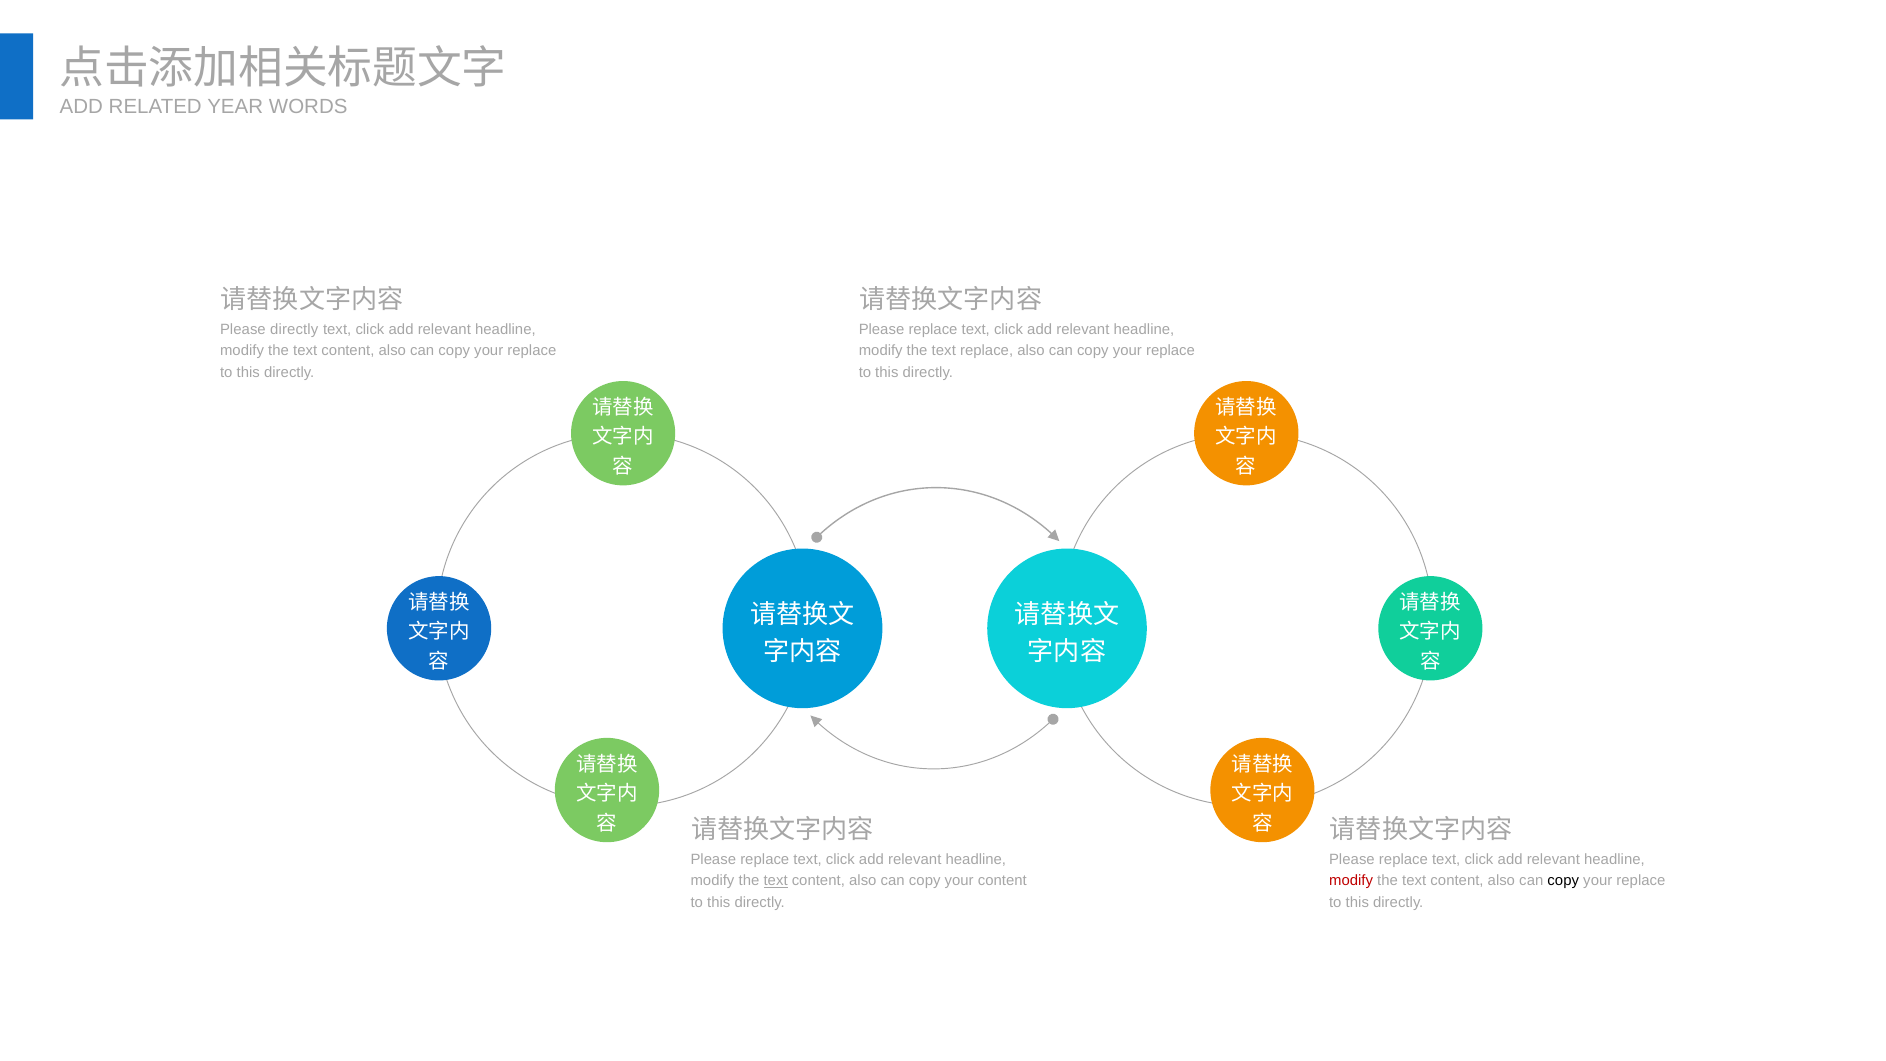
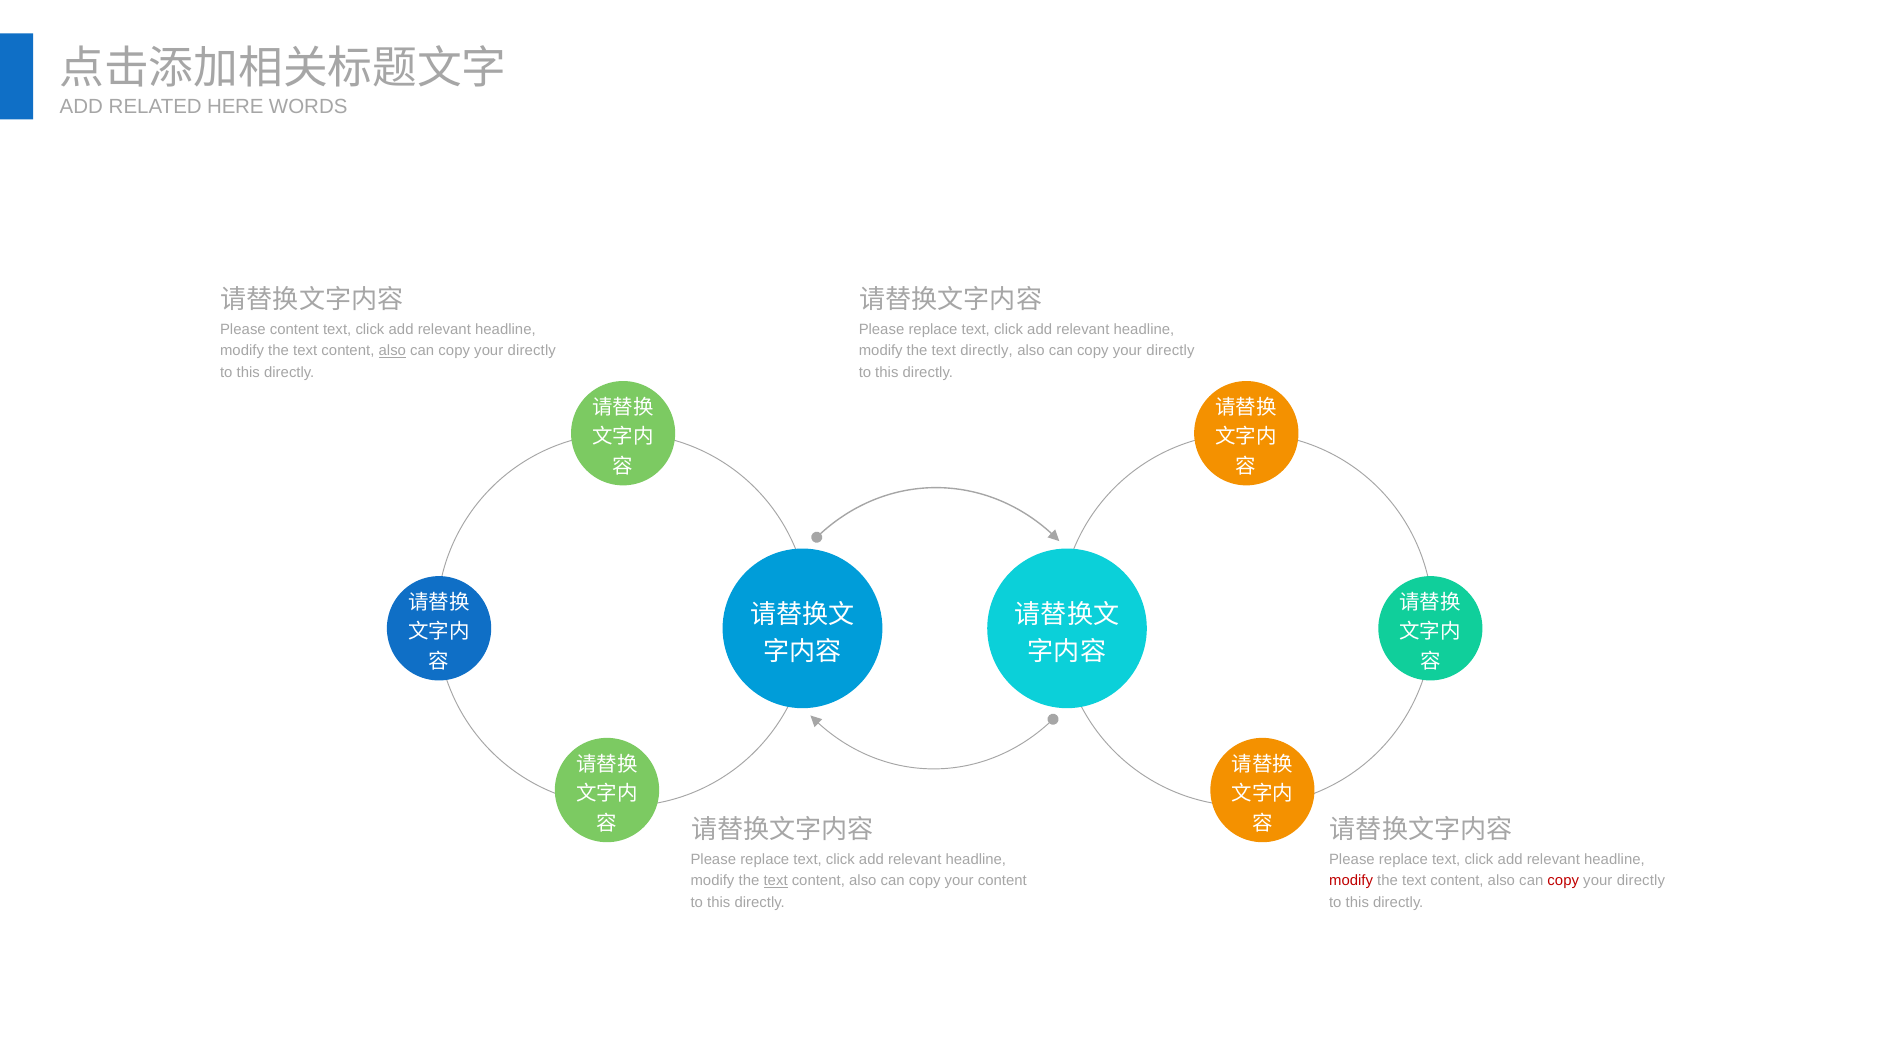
YEAR: YEAR -> HERE
Please directly: directly -> content
also at (392, 351) underline: none -> present
replace at (532, 351): replace -> directly
text replace: replace -> directly
replace at (1171, 351): replace -> directly
copy at (1563, 881) colour: black -> red
replace at (1641, 881): replace -> directly
